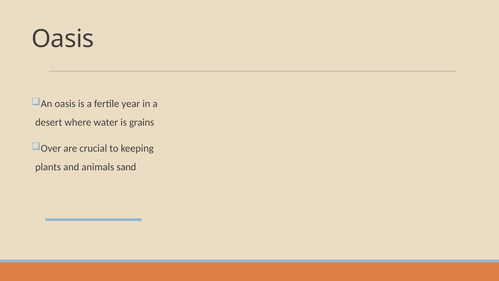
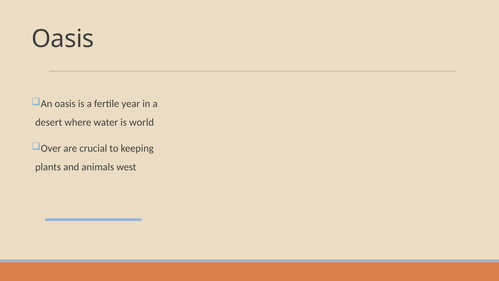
grains: grains -> world
sand: sand -> west
